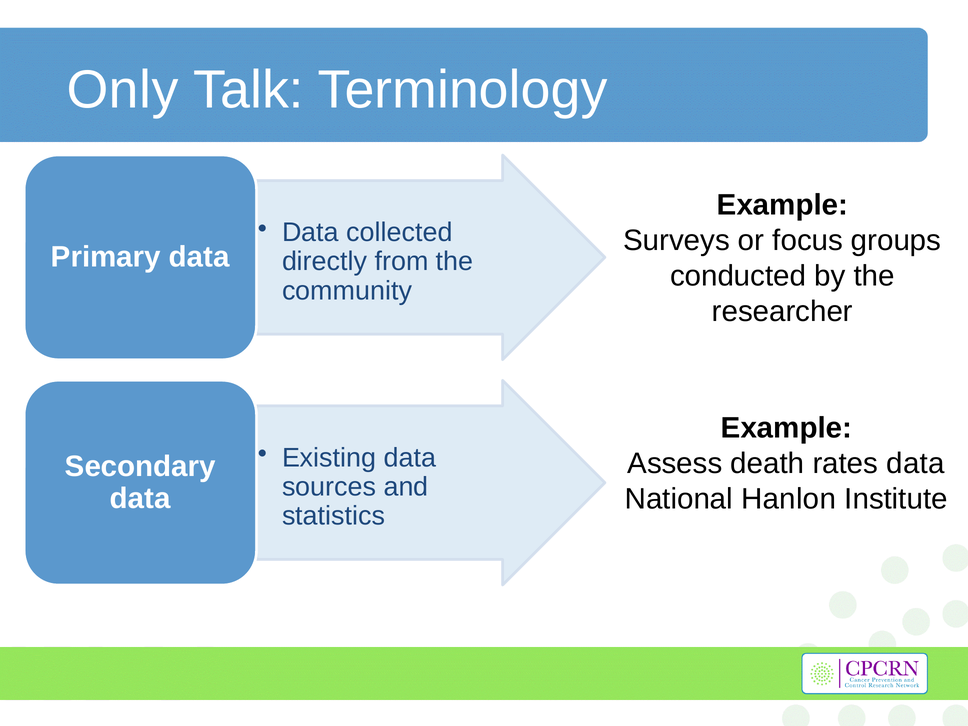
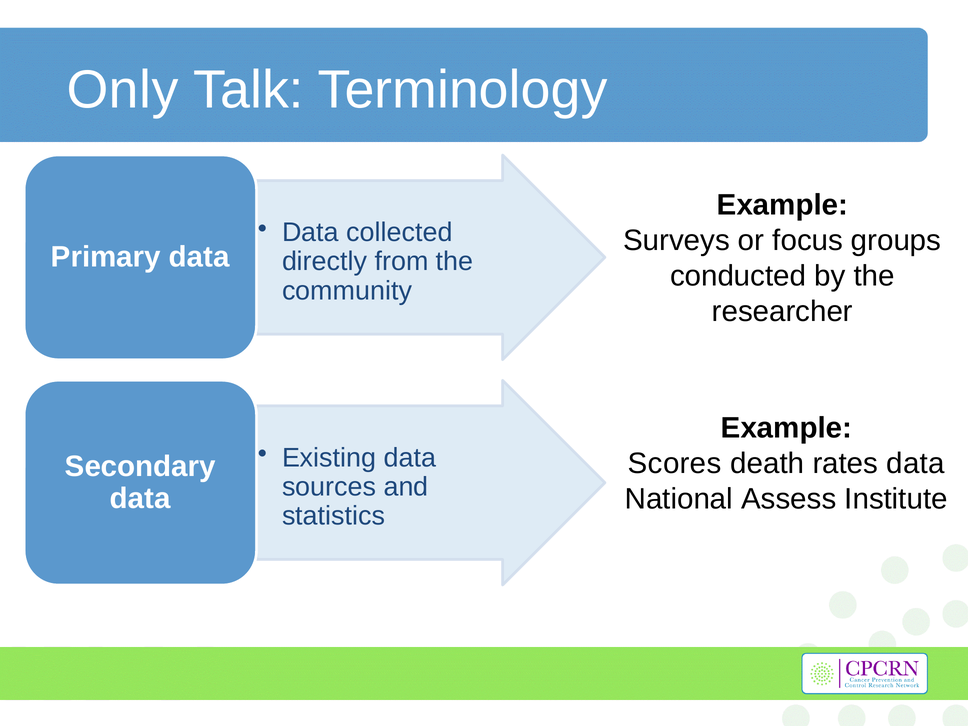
Assess: Assess -> Scores
Hanlon: Hanlon -> Assess
